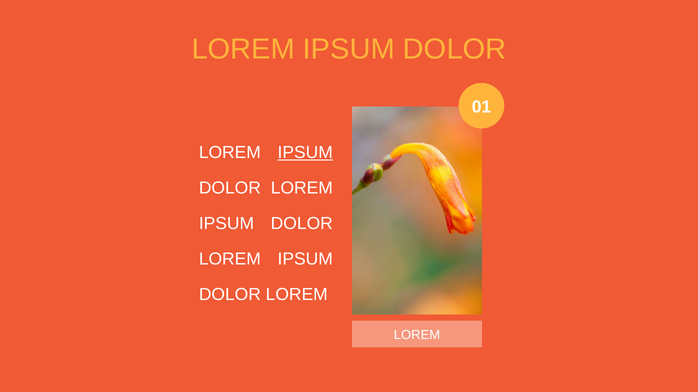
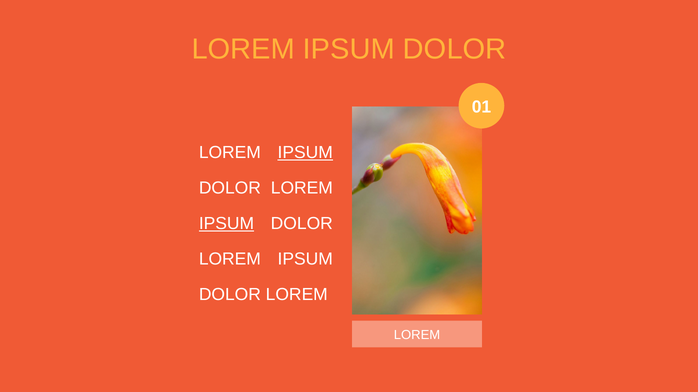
IPSUM at (226, 224) underline: none -> present
